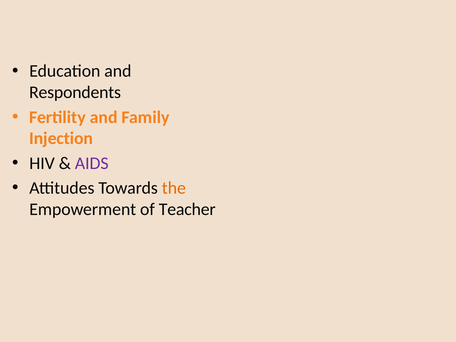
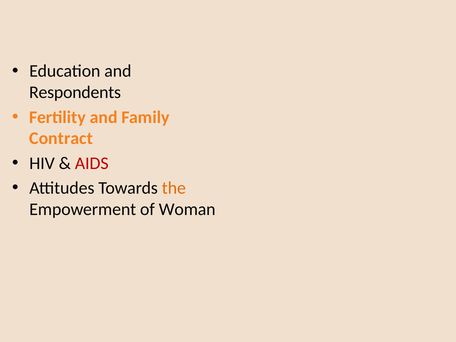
Injection: Injection -> Contract
AIDS colour: purple -> red
Teacher: Teacher -> Woman
